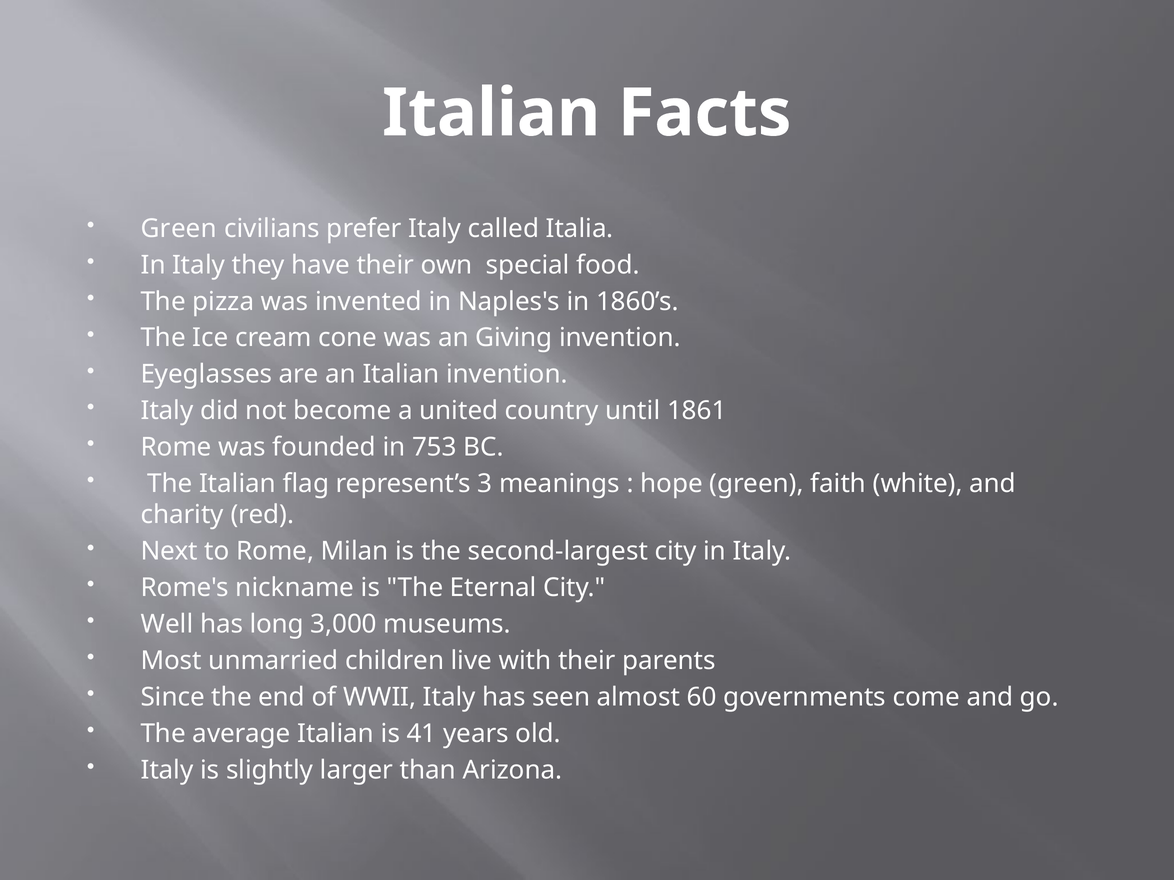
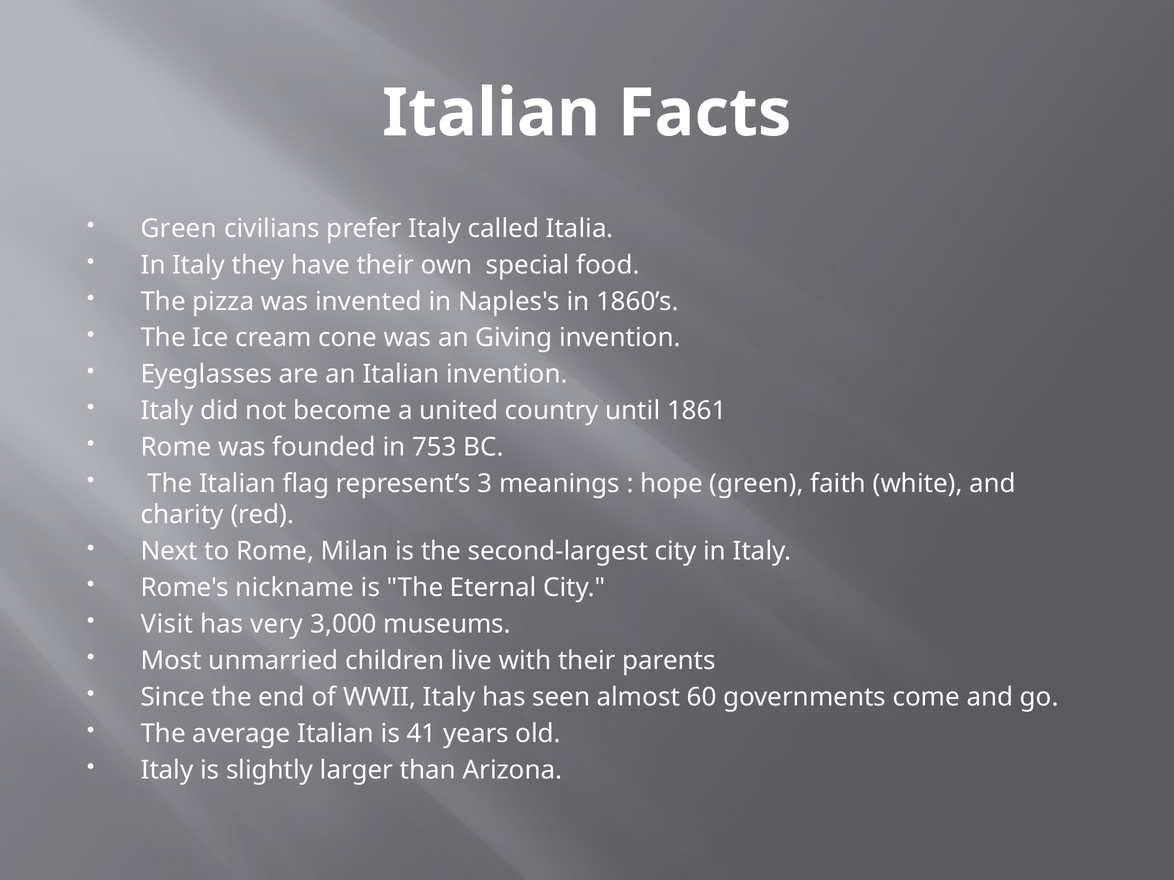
Well: Well -> Visit
long: long -> very
